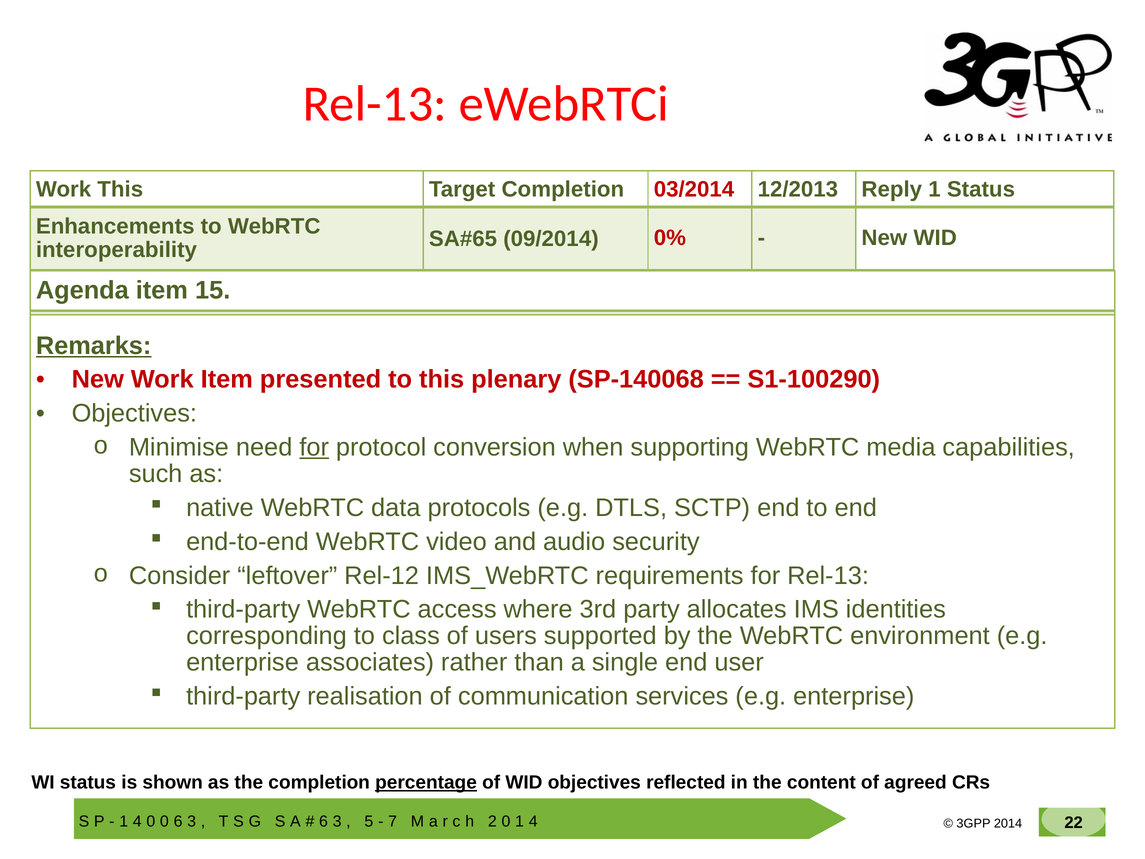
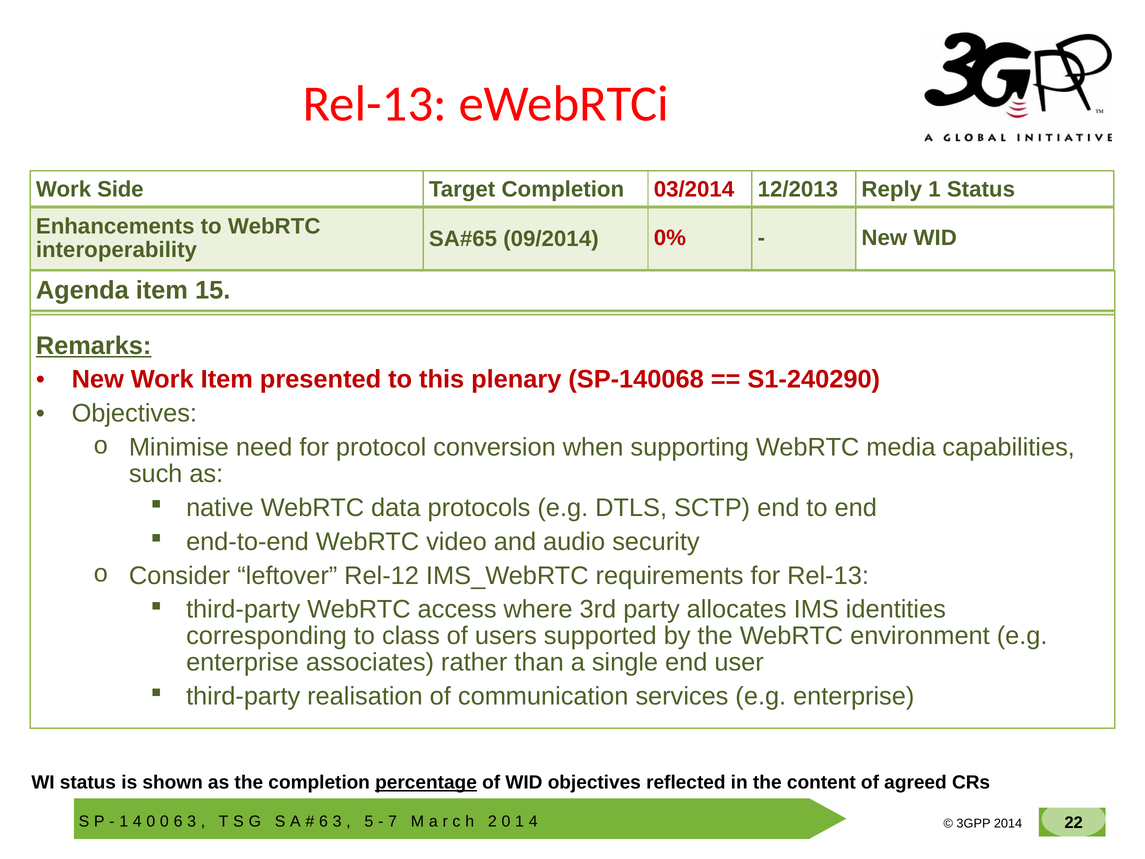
Work This: This -> Side
S1-100290: S1-100290 -> S1-240290
for at (314, 447) underline: present -> none
